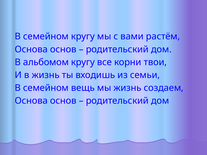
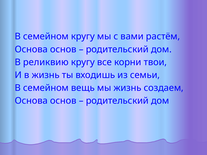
альбомом: альбомом -> реликвию
